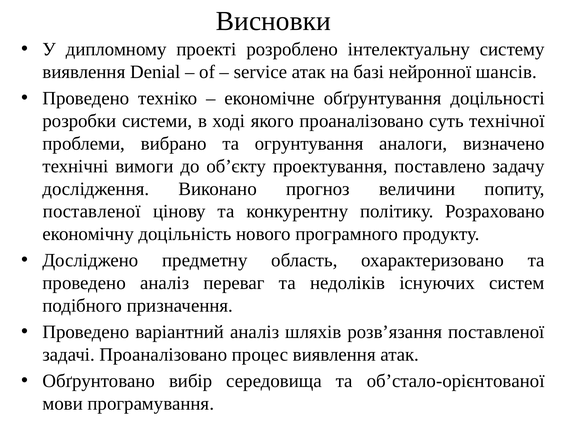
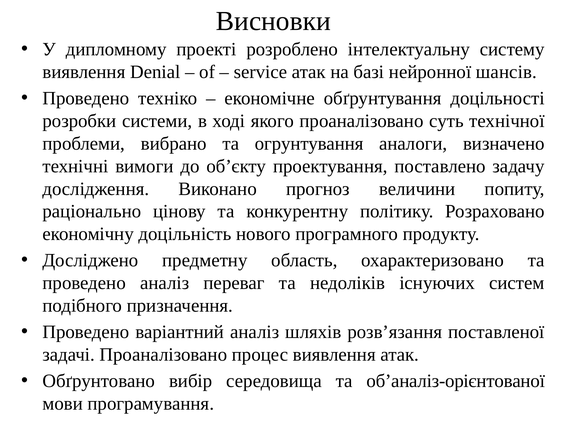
поставленої at (92, 212): поставленої -> раціонально
об’стало-орієнтованої: об’стало-орієнтованої -> об’аналіз-орієнтованої
